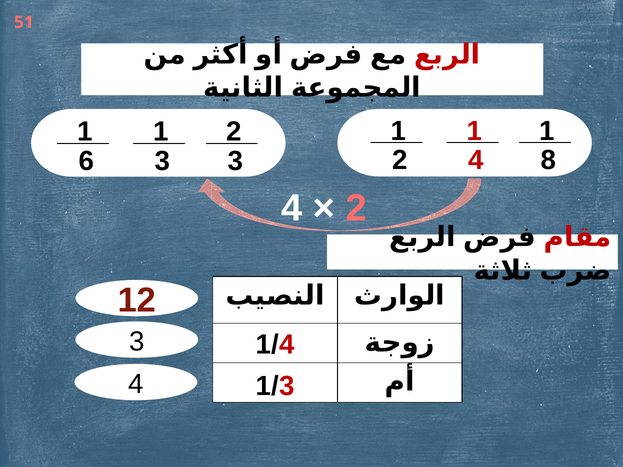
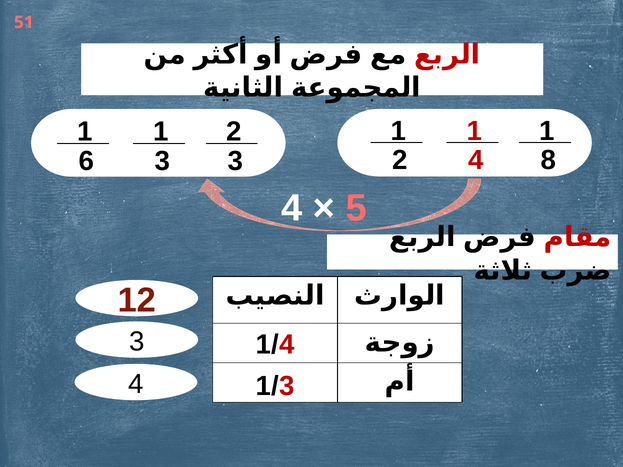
2 at (356, 208): 2 -> 5
